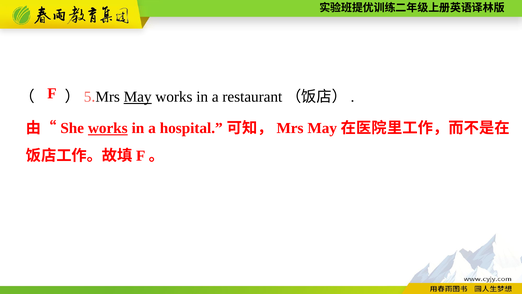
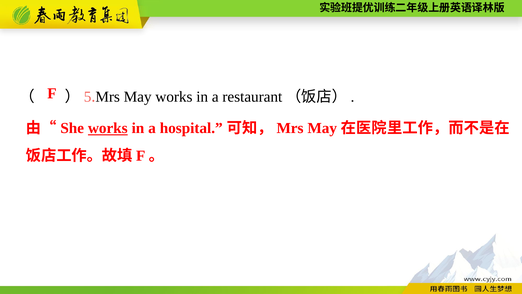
May at (138, 97) underline: present -> none
